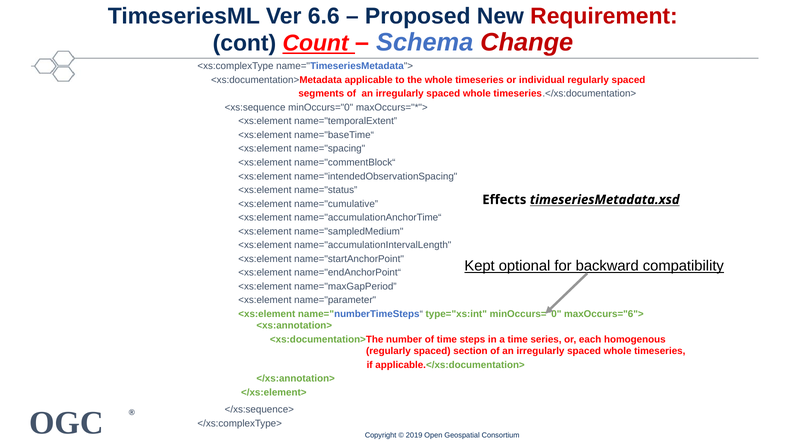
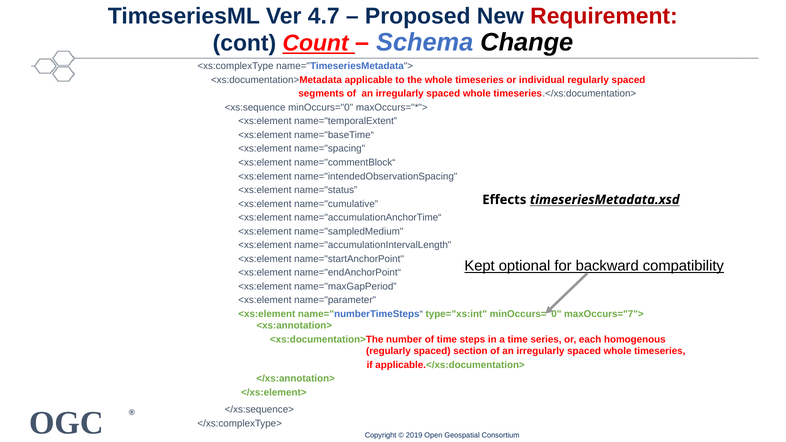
6.6: 6.6 -> 4.7
Change colour: red -> black
maxOccurs="6">: maxOccurs="6"> -> maxOccurs="7">
